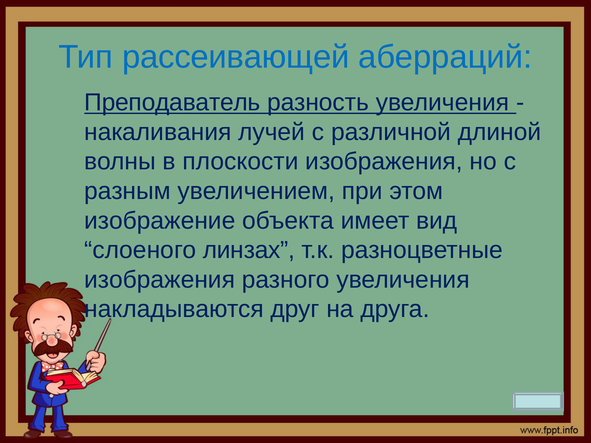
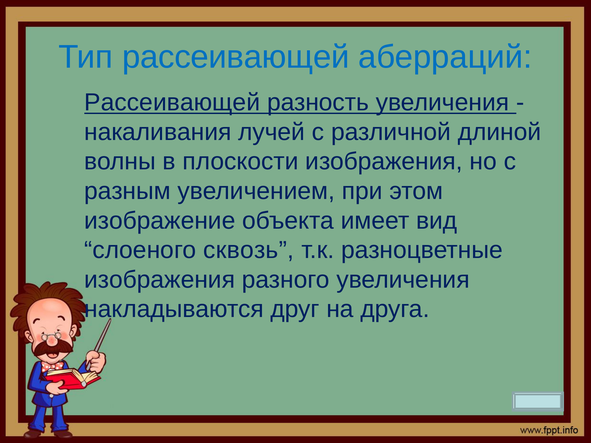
Преподаватель at (172, 102): Преподаватель -> Рассеивающей
линзах: линзах -> сквозь
